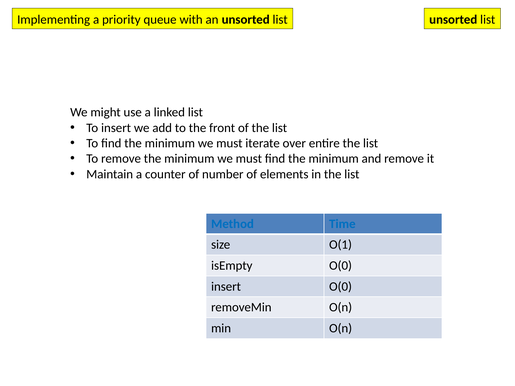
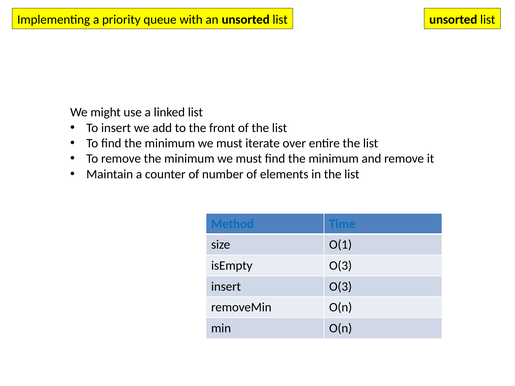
isEmpty O(0: O(0 -> O(3
insert O(0: O(0 -> O(3
